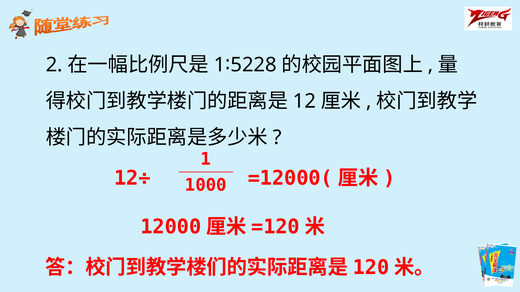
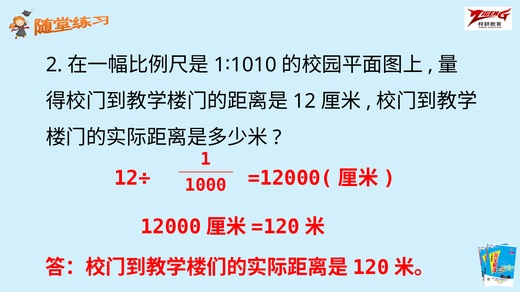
5228: 5228 -> 1010
